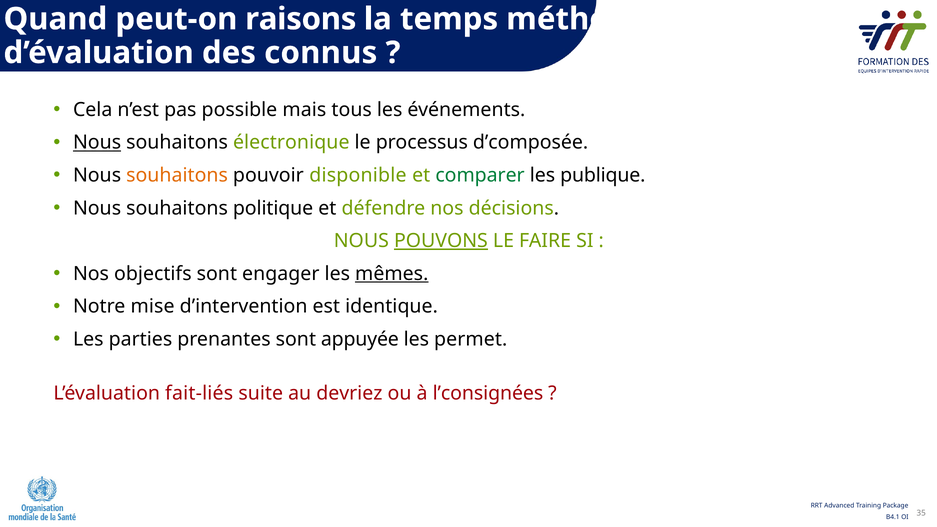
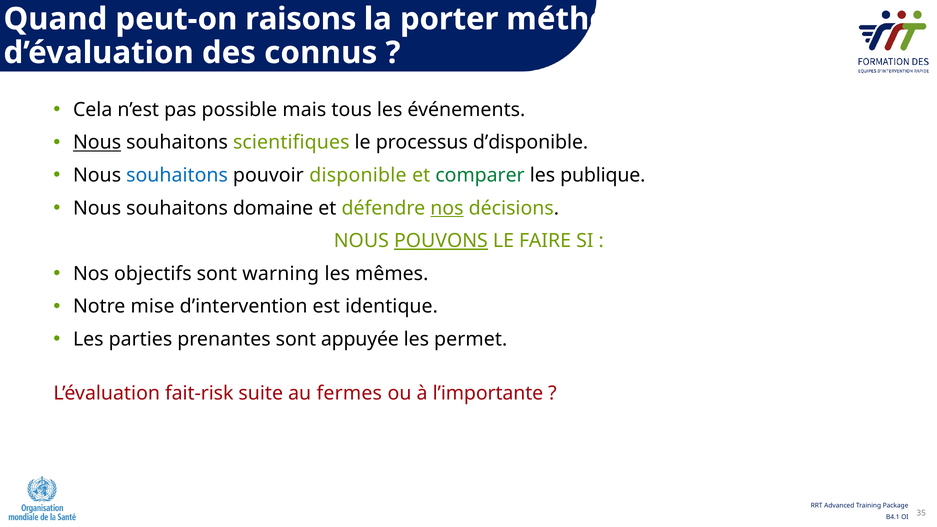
temps: temps -> porter
électronique: électronique -> scientifiques
d’composée: d’composée -> d’disponible
souhaitons at (177, 175) colour: orange -> blue
politique: politique -> domaine
nos at (447, 208) underline: none -> present
engager: engager -> warning
mêmes underline: present -> none
fait-liés: fait-liés -> fait-risk
devriez: devriez -> fermes
l’consignées: l’consignées -> l’importante
